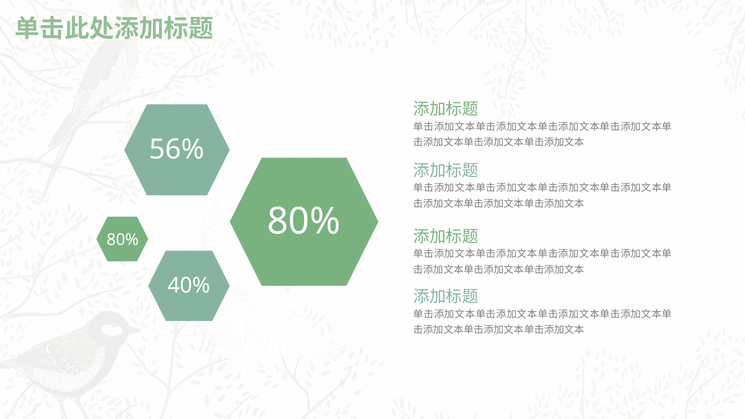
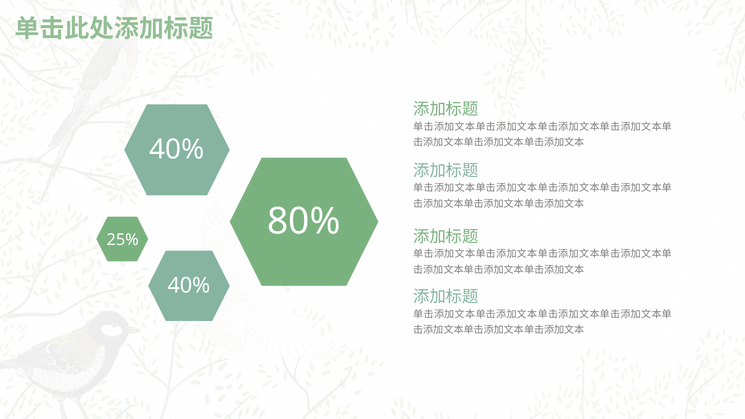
56% at (177, 149): 56% -> 40%
80% at (123, 240): 80% -> 25%
